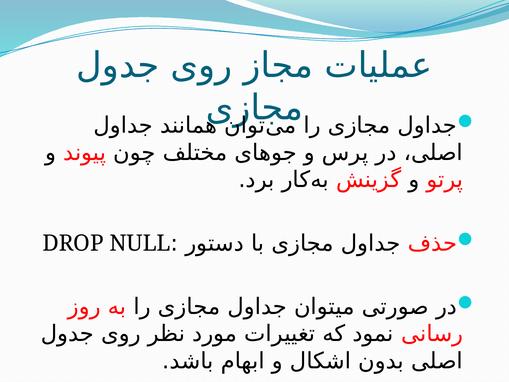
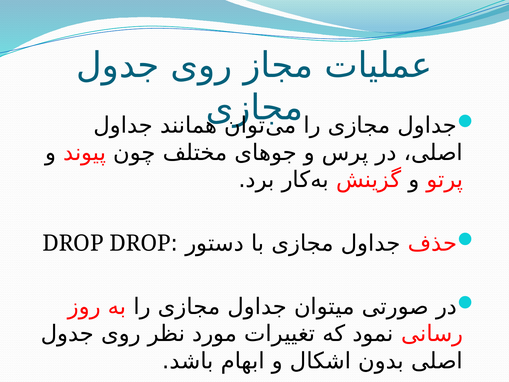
DROP NULL: NULL -> DROP
